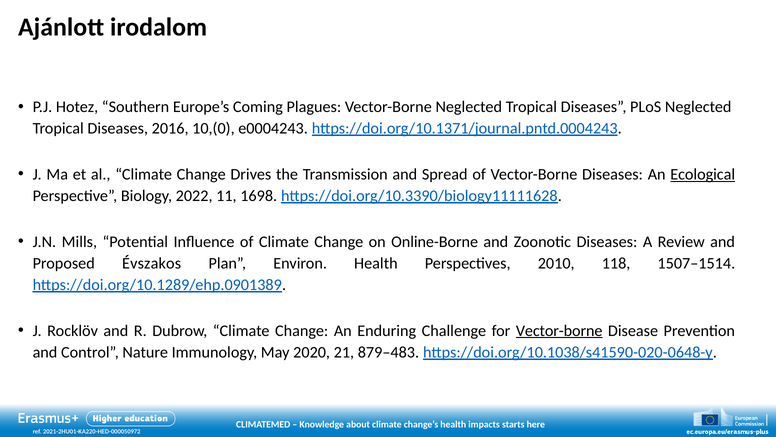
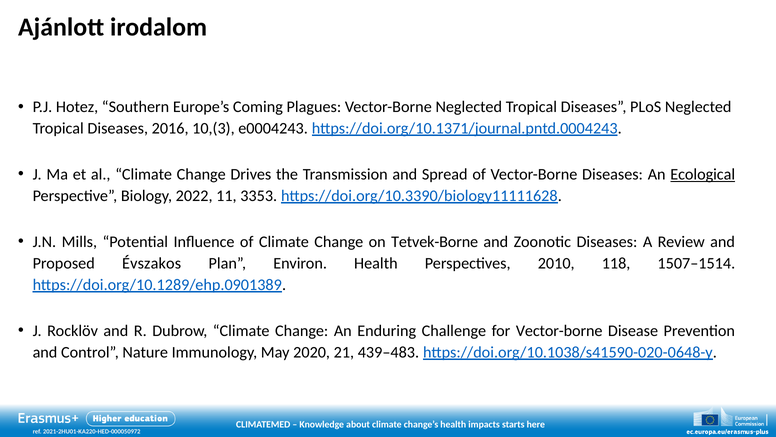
10,(0: 10,(0 -> 10,(3
1698: 1698 -> 3353
Online-Borne: Online-Borne -> Tetvek-Borne
Vector-borne at (559, 330) underline: present -> none
879–483: 879–483 -> 439–483
